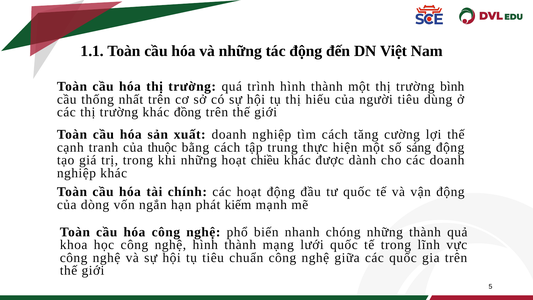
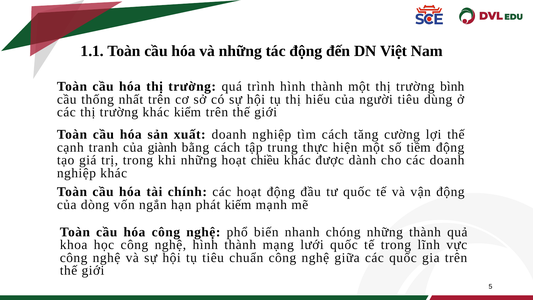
đồng: đồng -> kiểm
thuộc: thuộc -> giành
sáng: sáng -> tiềm
